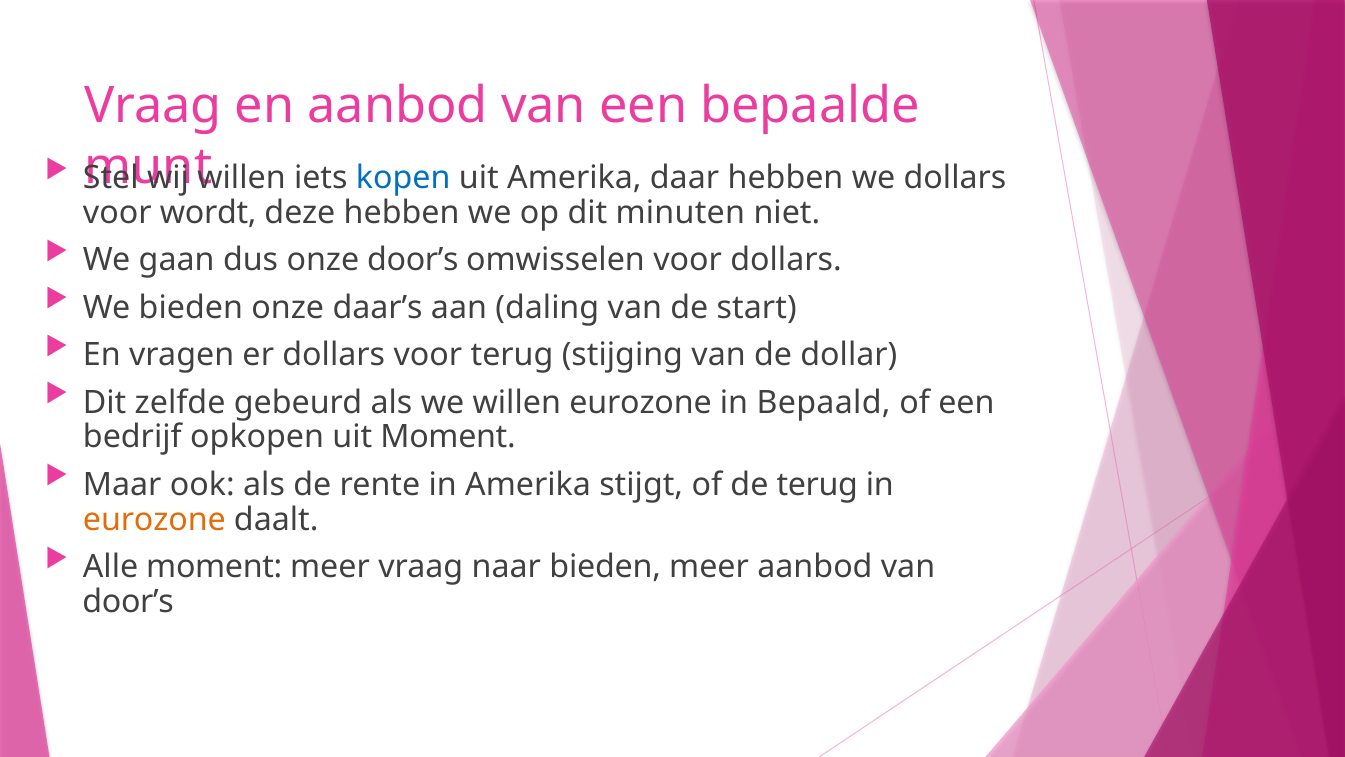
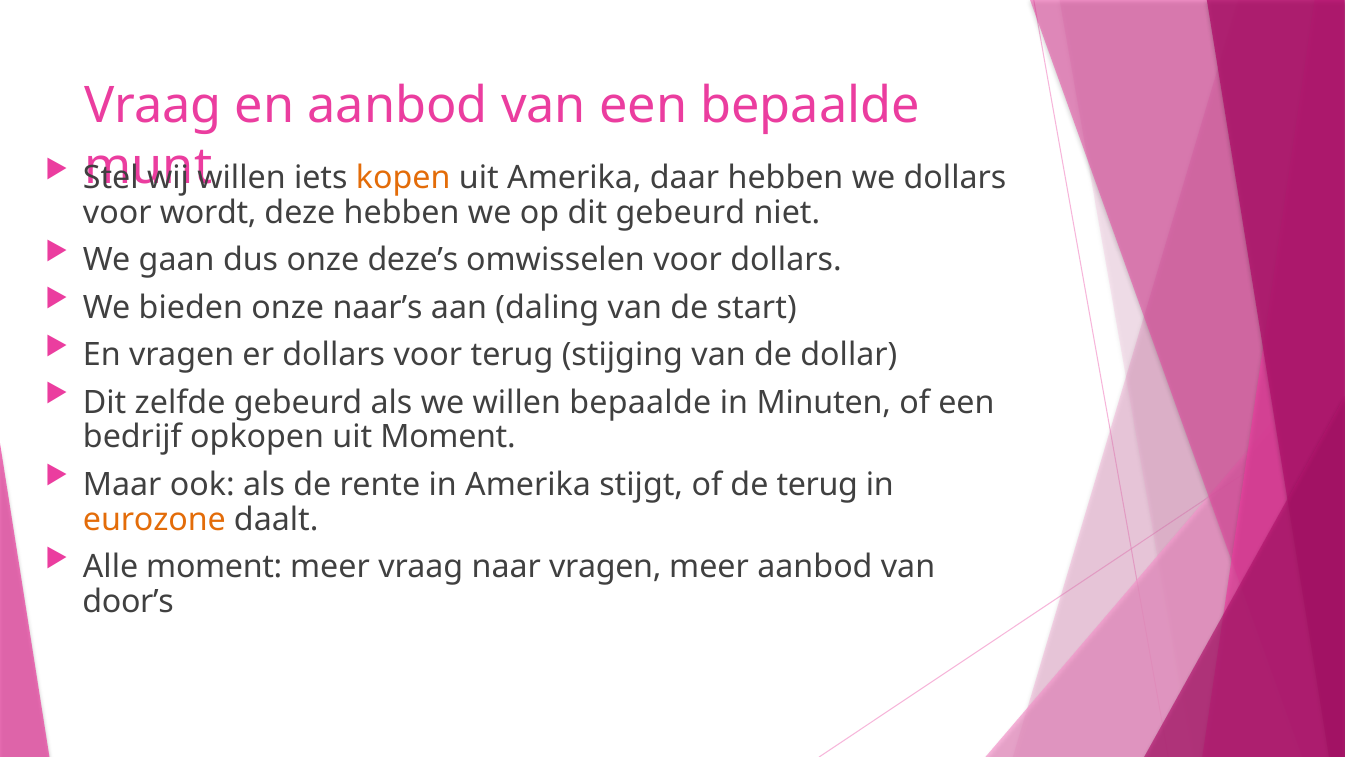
kopen colour: blue -> orange
dit minuten: minuten -> gebeurd
onze door’s: door’s -> deze’s
daar’s: daar’s -> naar’s
willen eurozone: eurozone -> bepaalde
Bepaald: Bepaald -> Minuten
naar bieden: bieden -> vragen
